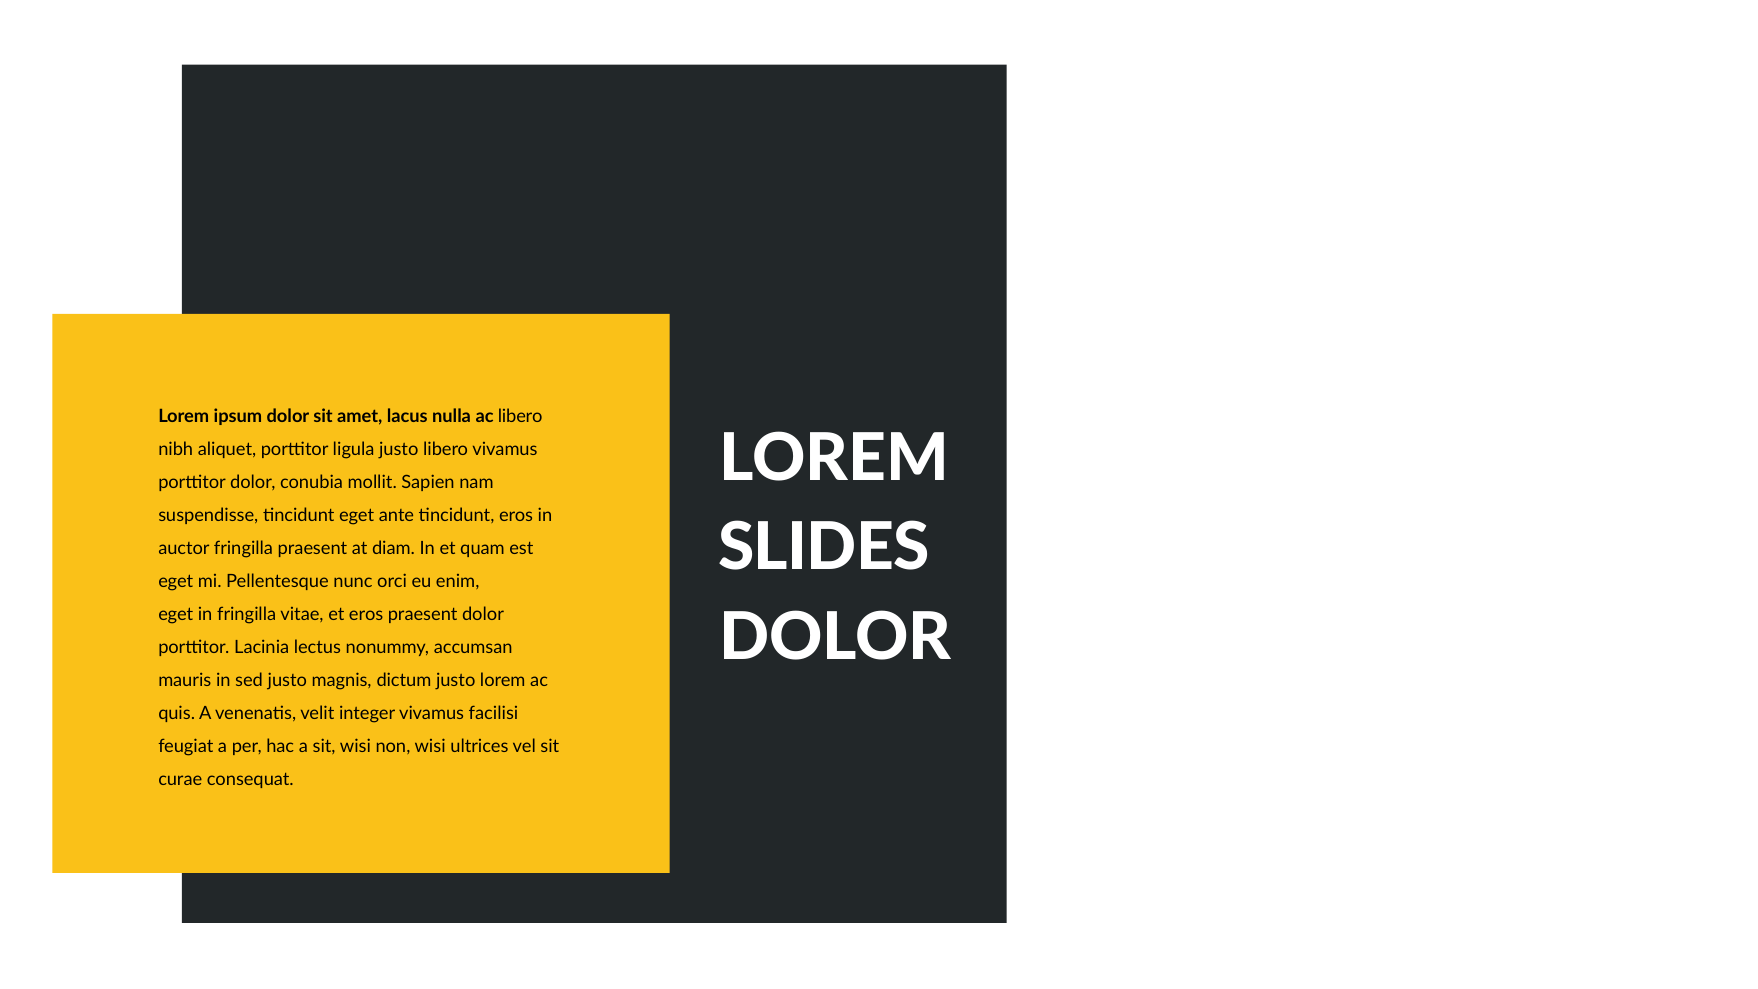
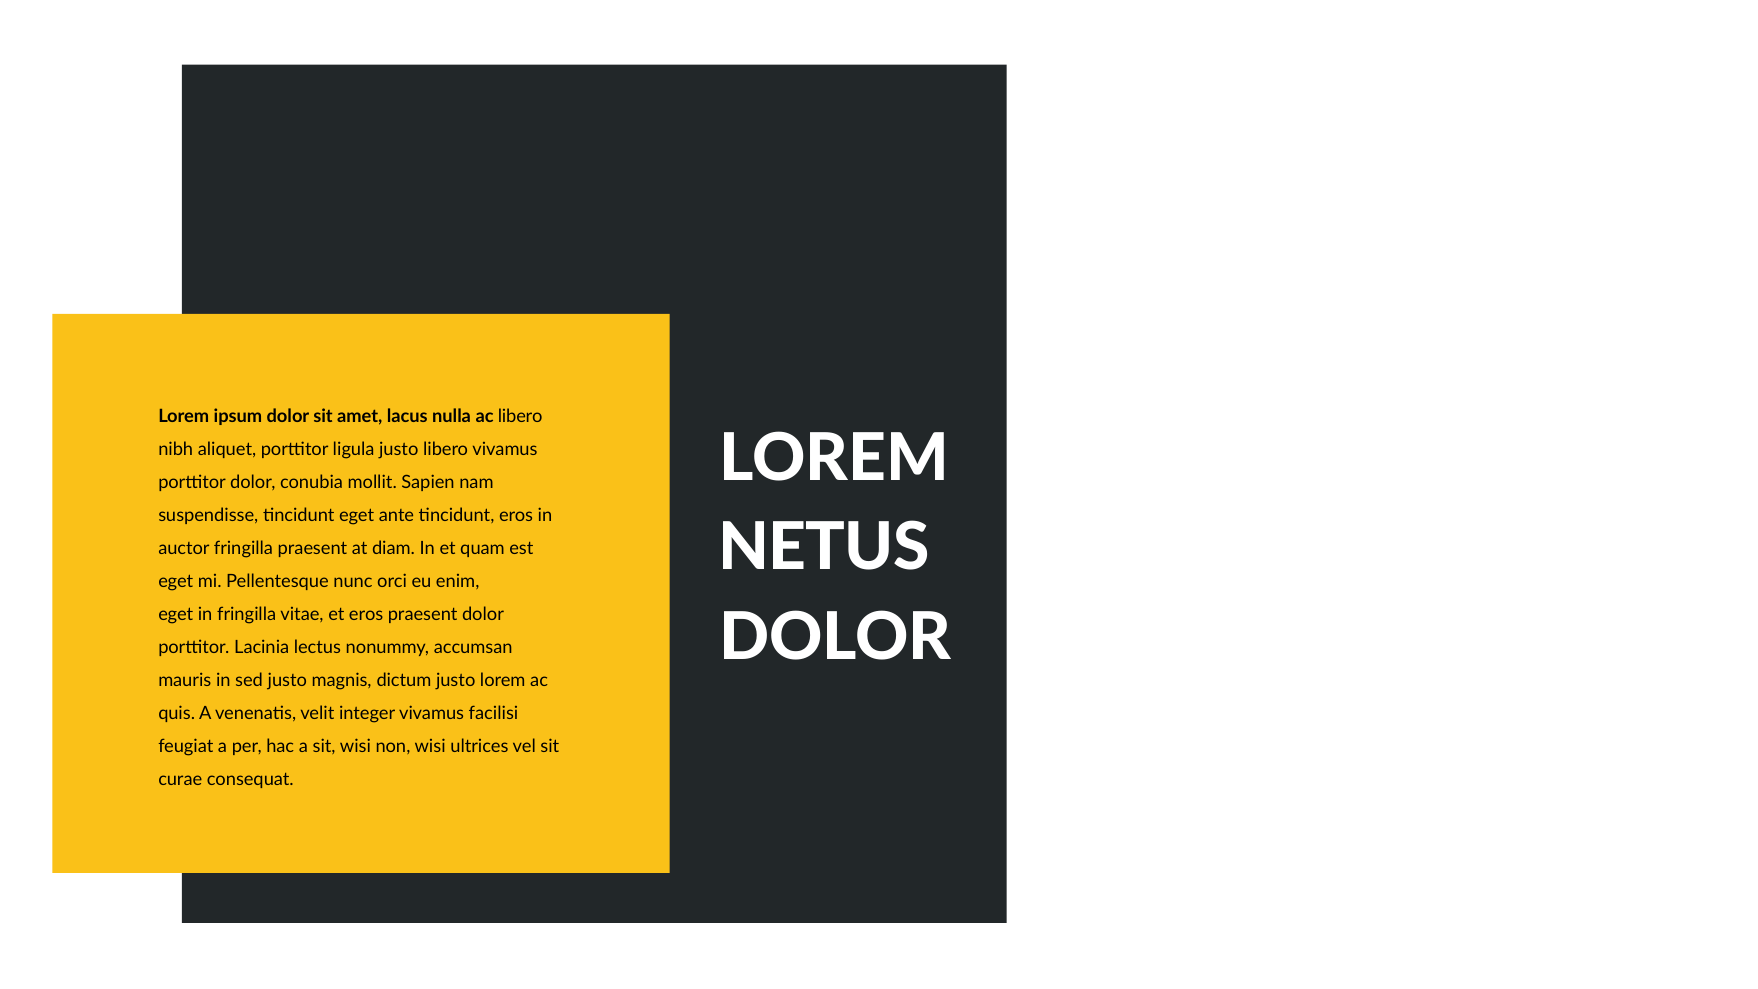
SLIDES: SLIDES -> NETUS
